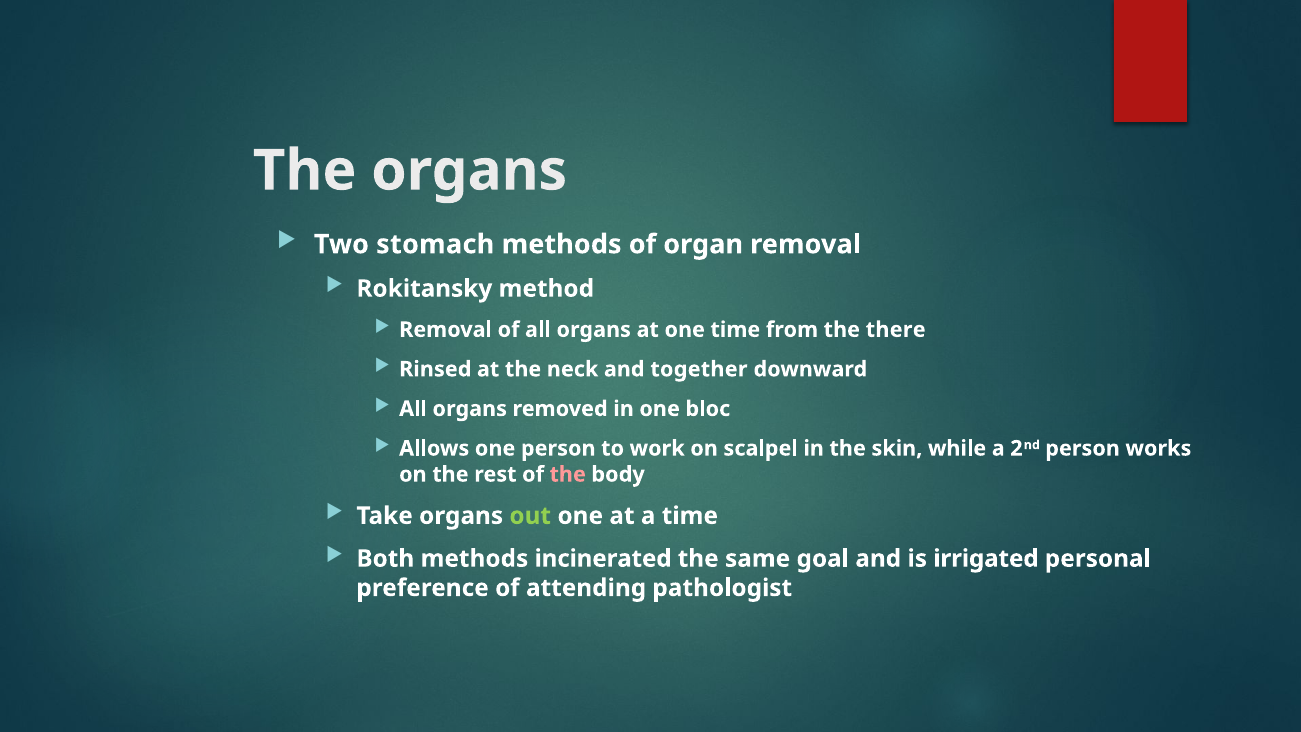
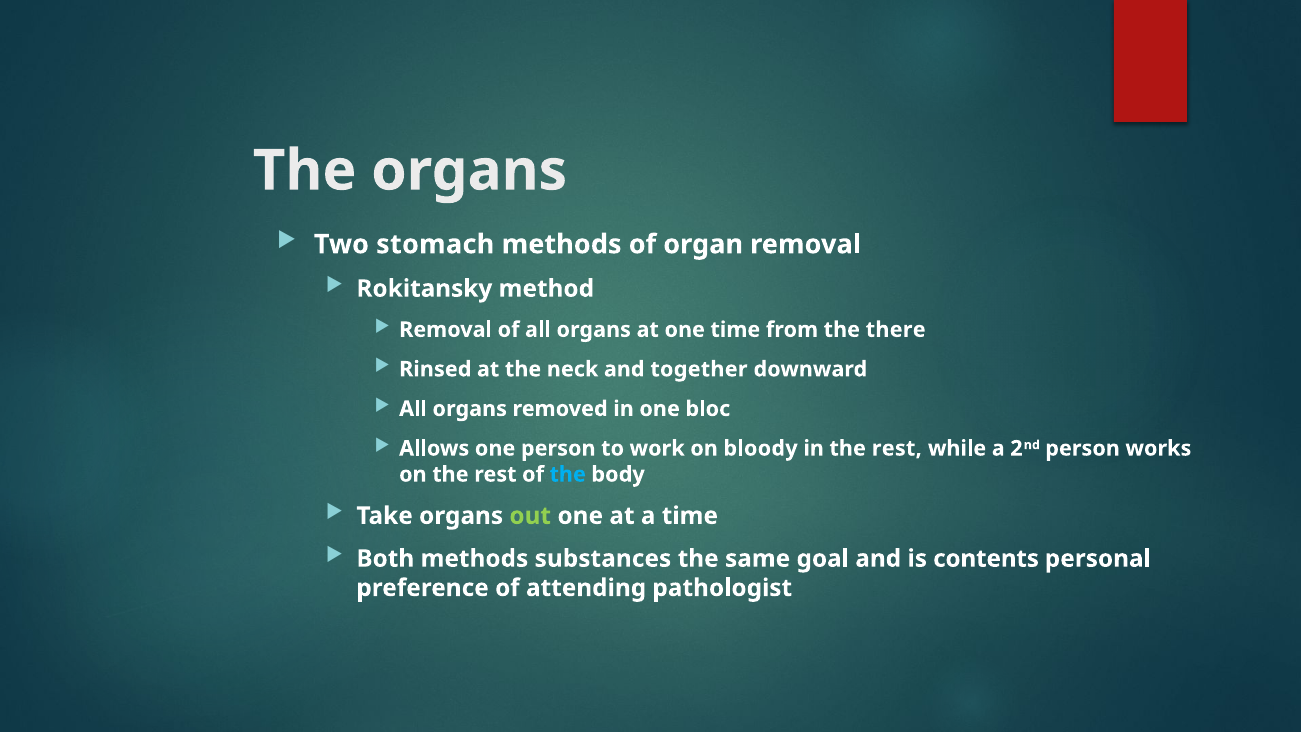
scalpel: scalpel -> bloody
in the skin: skin -> rest
the at (568, 474) colour: pink -> light blue
incinerated: incinerated -> substances
irrigated: irrigated -> contents
